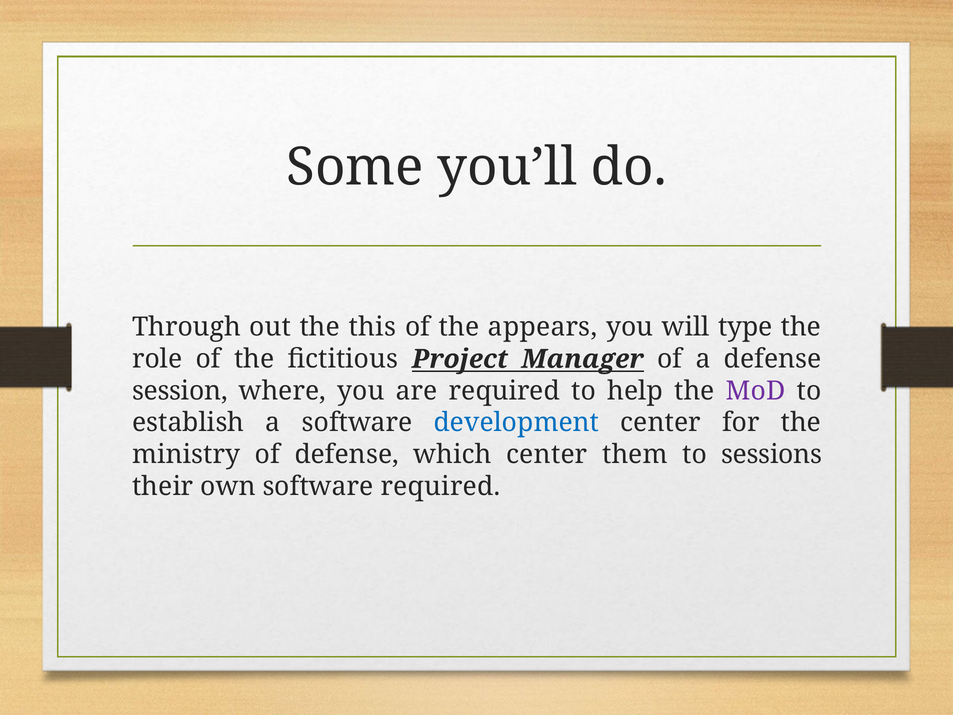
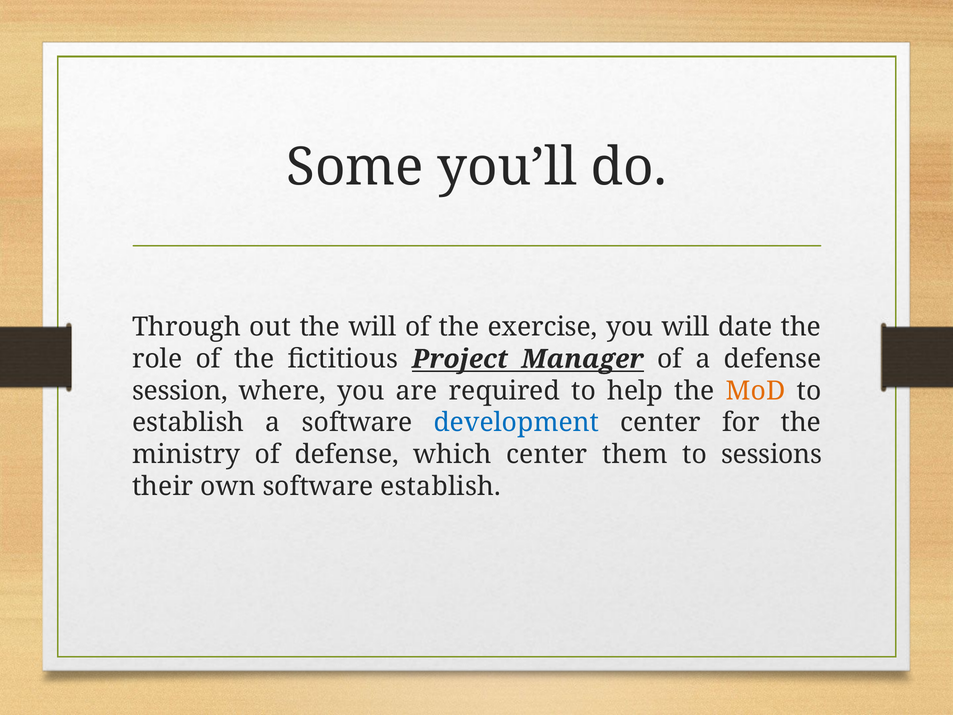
the this: this -> will
appears: appears -> exercise
type: type -> date
MoD colour: purple -> orange
software required: required -> establish
